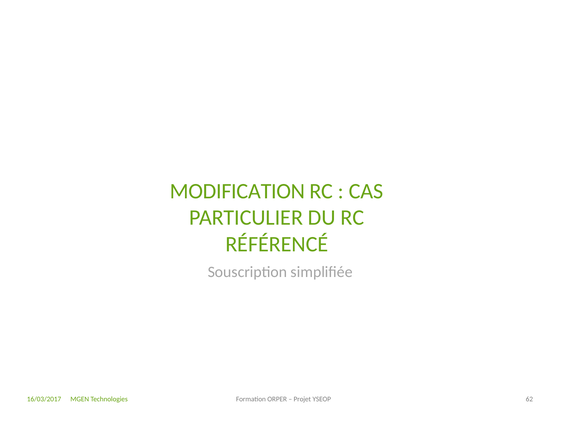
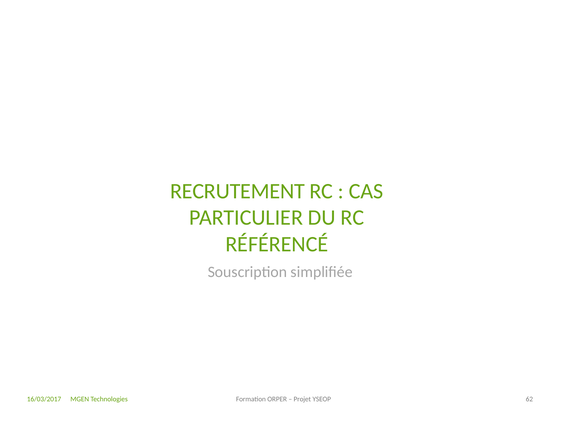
MODIFICATION: MODIFICATION -> RECRUTEMENT
